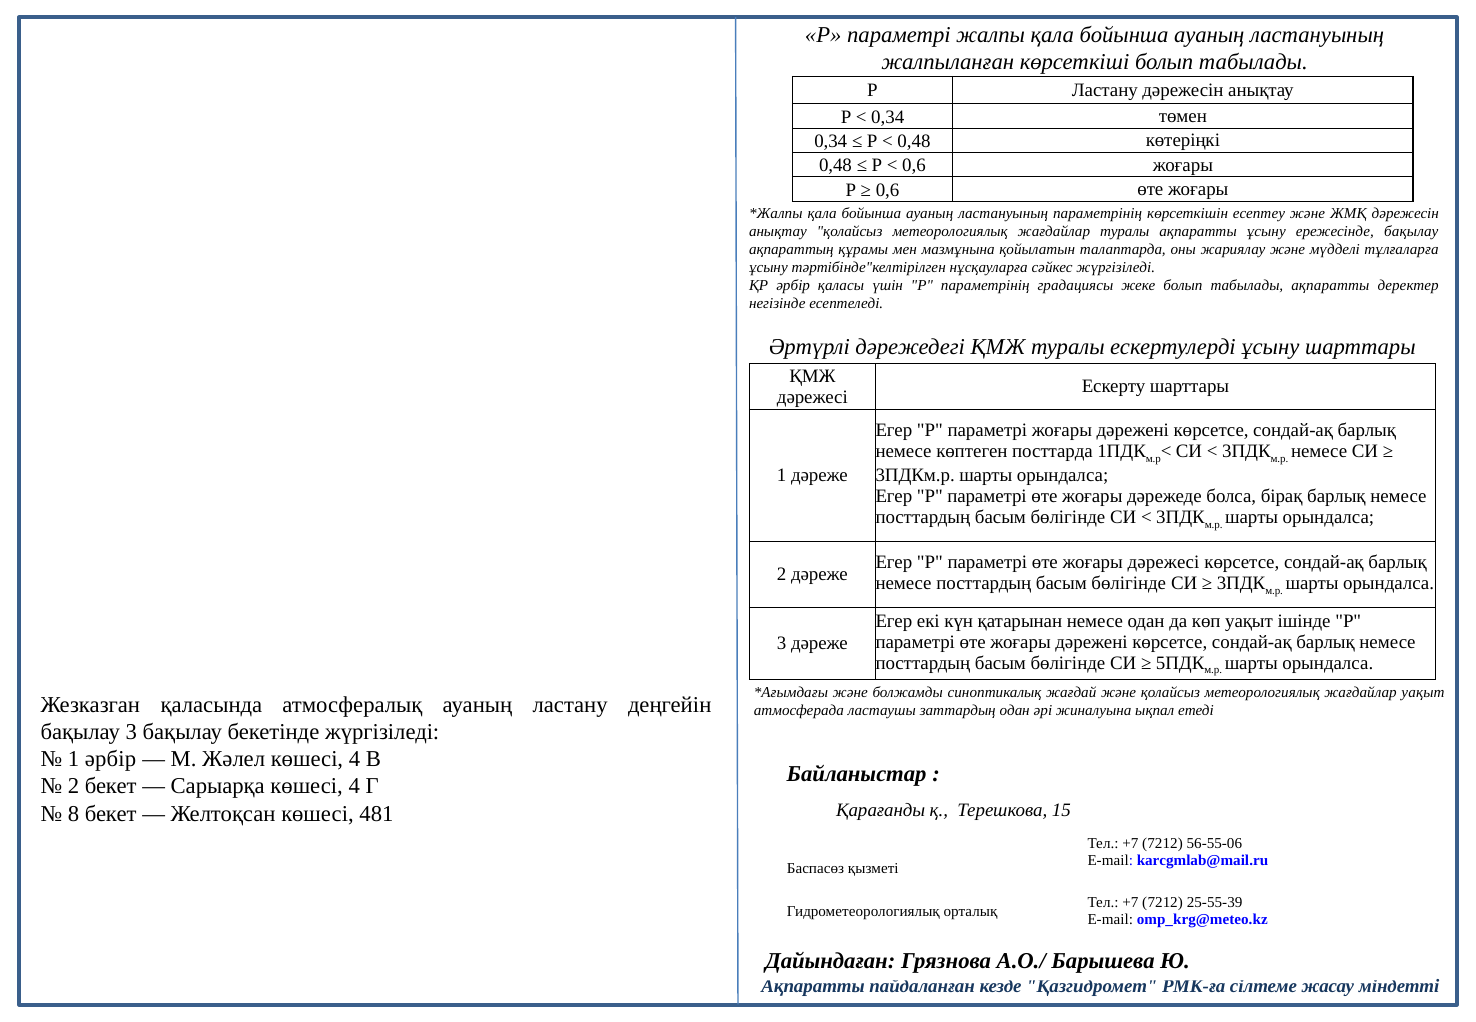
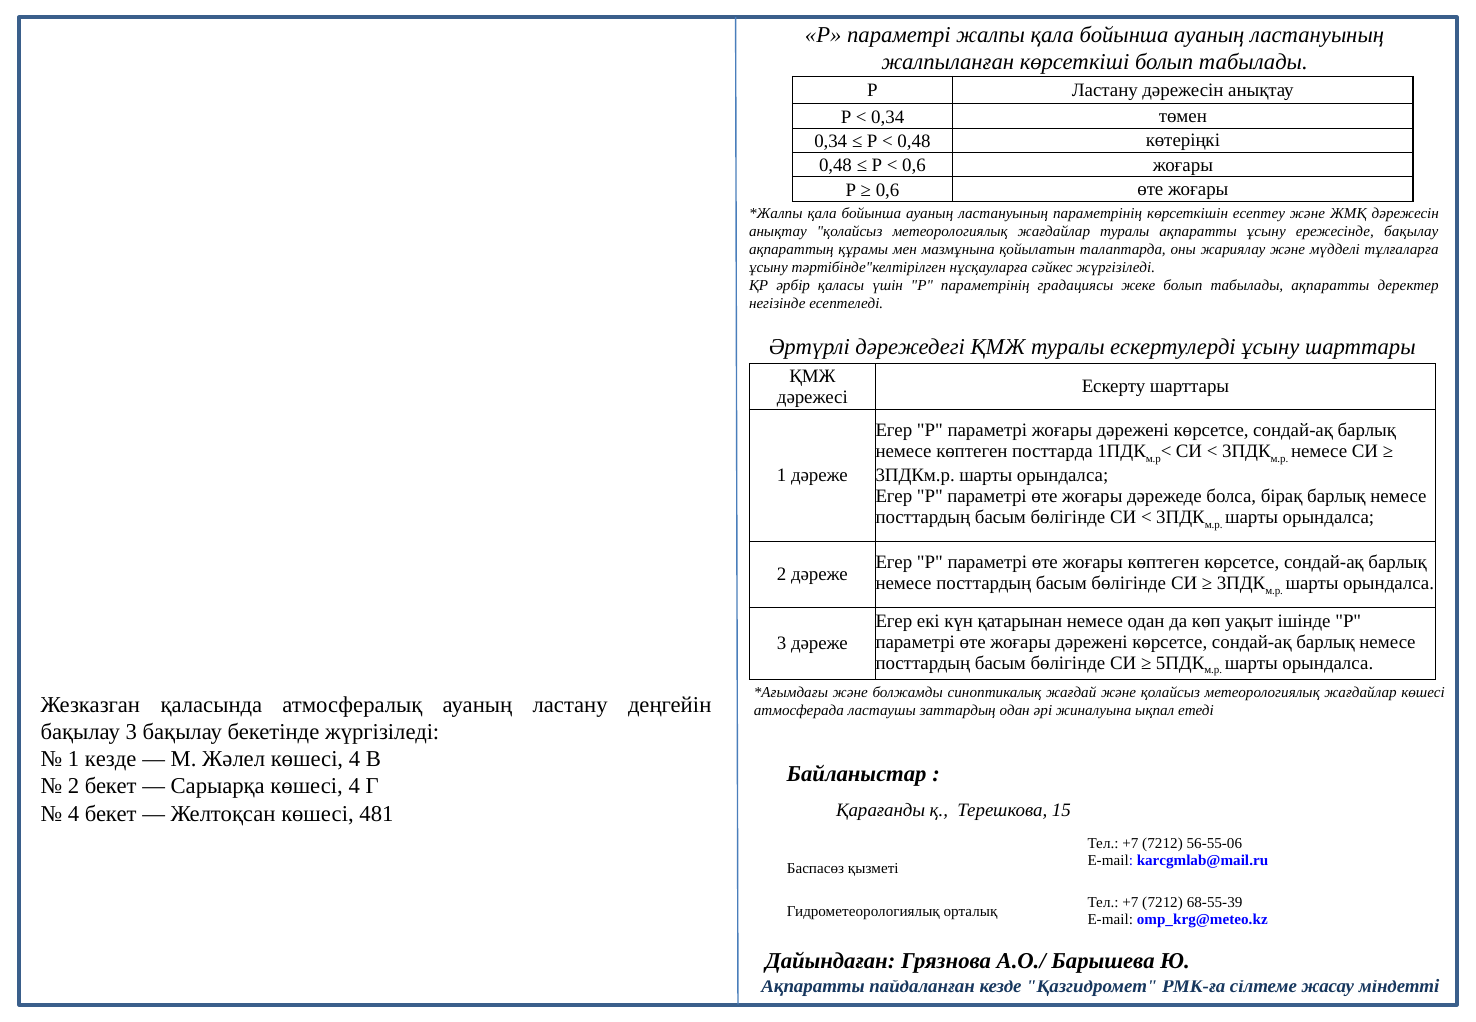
жоғары дәрежесі: дәрежесі -> көптеген
жағдайлар уақыт: уақыт -> көшесі
1 әрбір: әрбір -> кезде
8 at (74, 813): 8 -> 4
25-55-39: 25-55-39 -> 68-55-39
